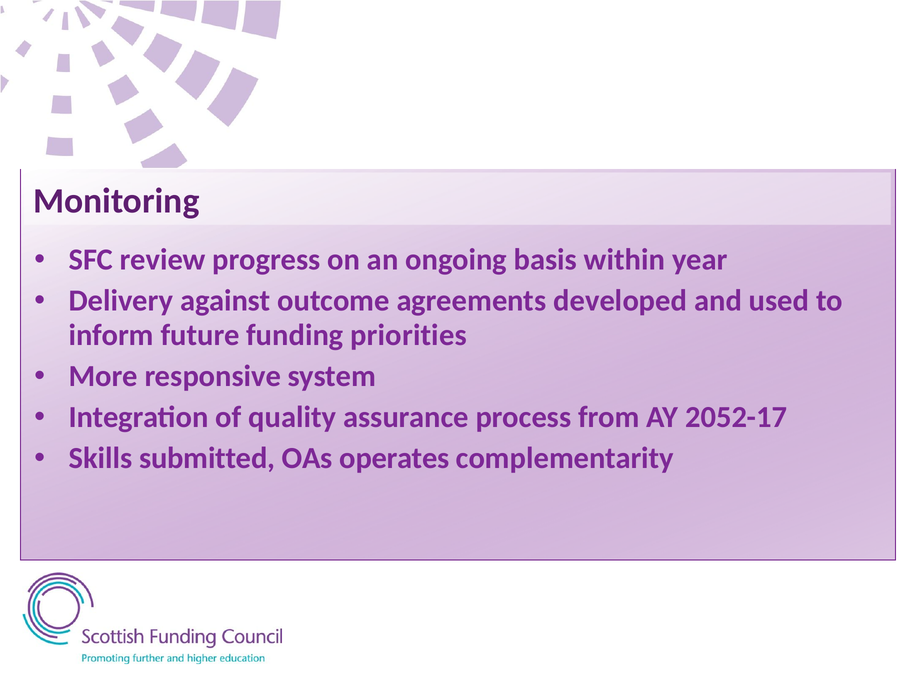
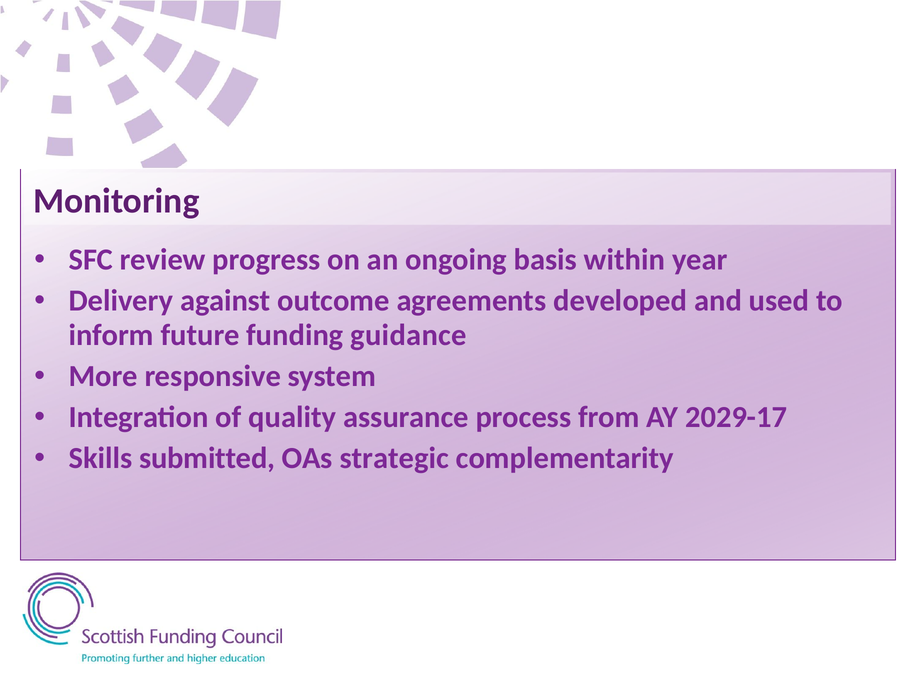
priorities: priorities -> guidance
2052-17: 2052-17 -> 2029-17
operates: operates -> strategic
